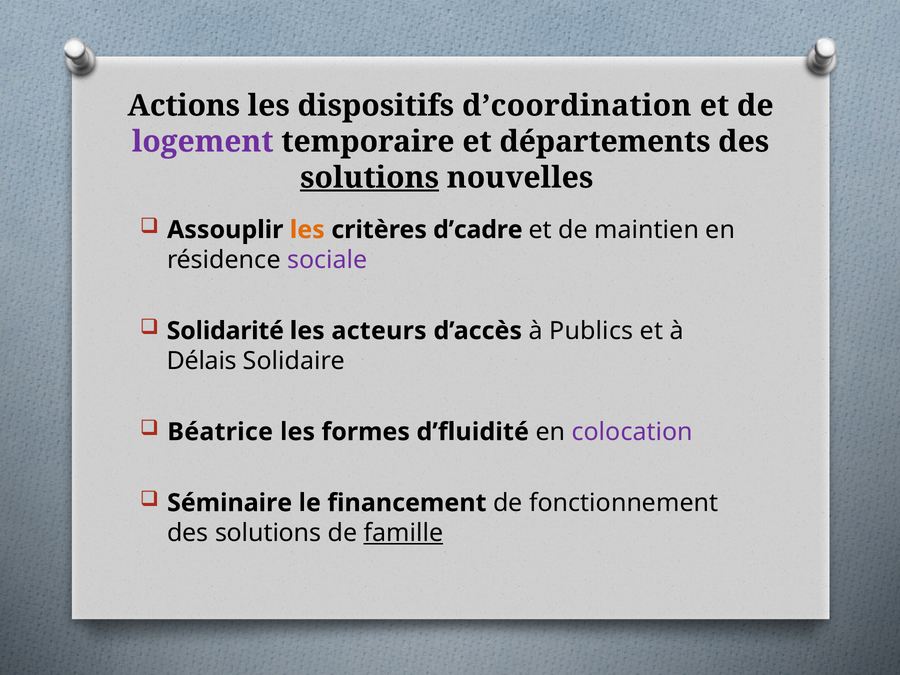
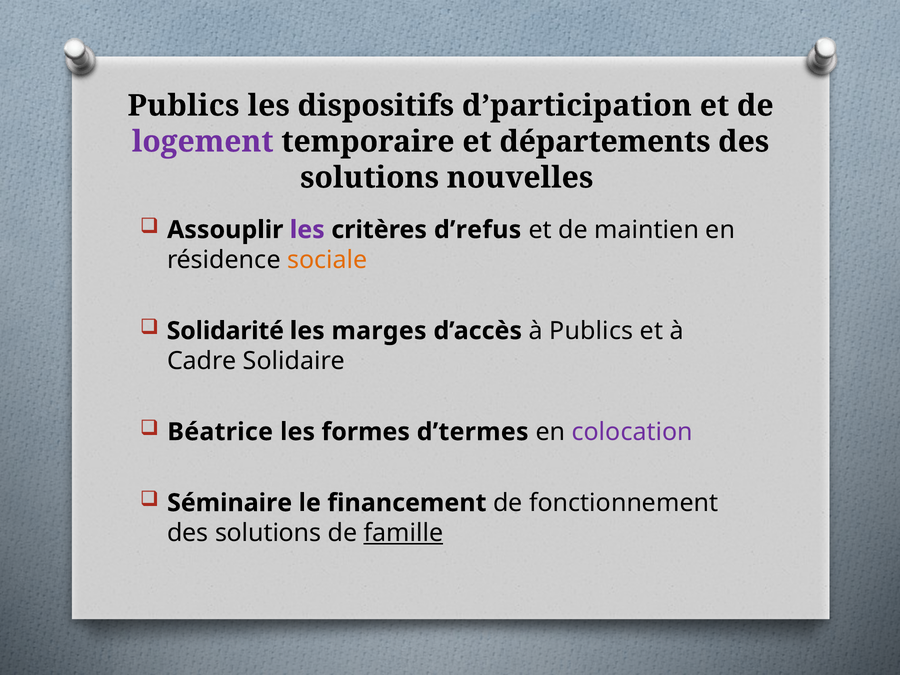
Actions at (184, 106): Actions -> Publics
d’coordination: d’coordination -> d’participation
solutions at (370, 178) underline: present -> none
les at (307, 230) colour: orange -> purple
d’cadre: d’cadre -> d’refus
sociale colour: purple -> orange
acteurs: acteurs -> marges
Délais: Délais -> Cadre
d’fluidité: d’fluidité -> d’termes
